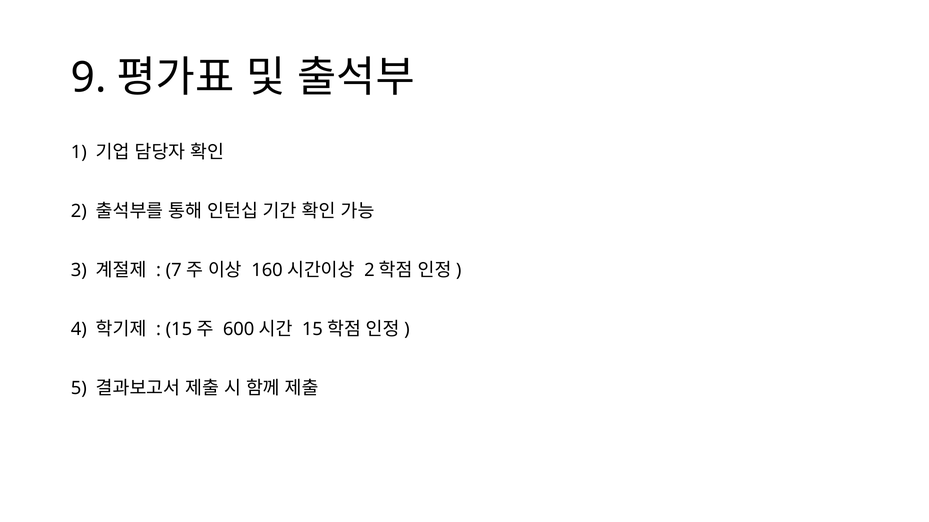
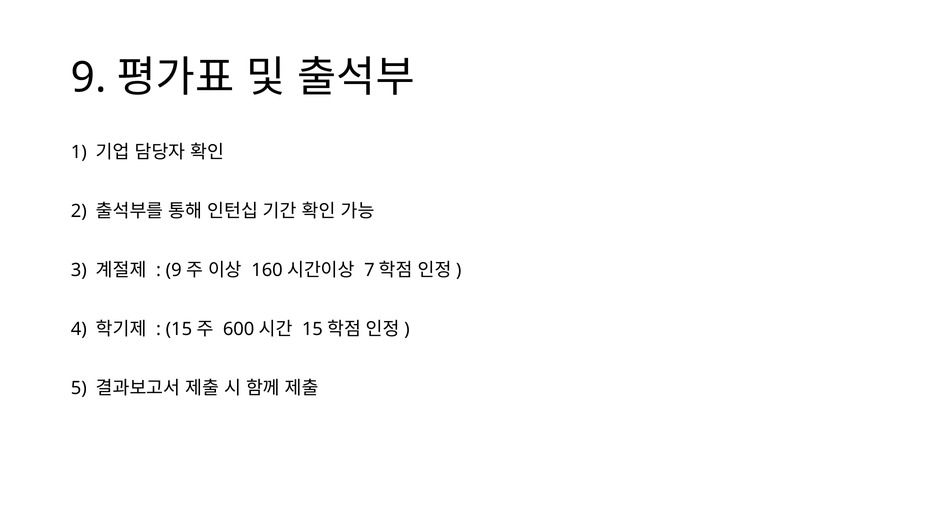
7 at (174, 270): 7 -> 9
2 at (369, 270): 2 -> 7
